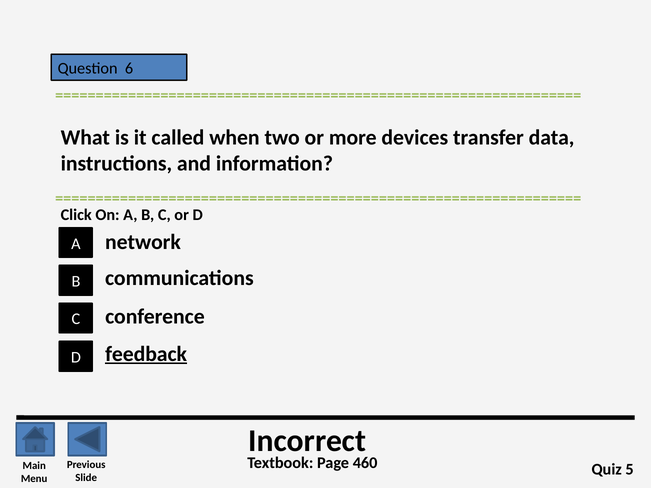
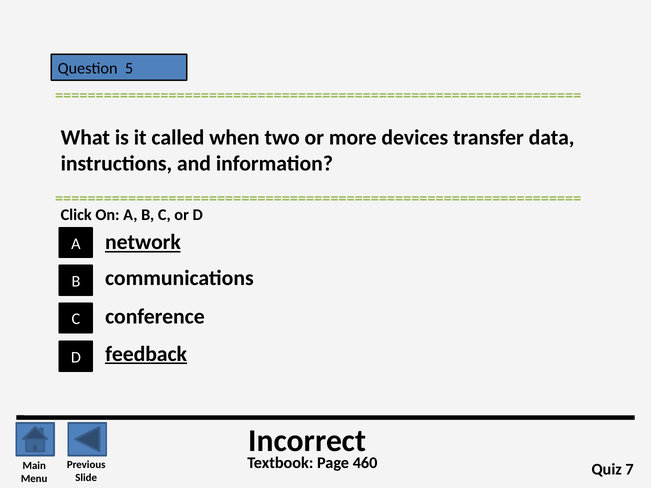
6: 6 -> 5
network underline: none -> present
5: 5 -> 7
